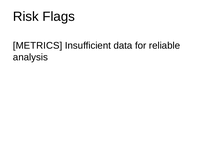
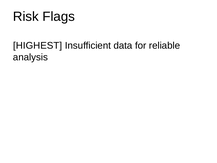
METRICS: METRICS -> HIGHEST
